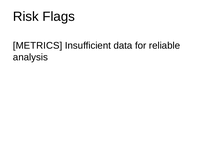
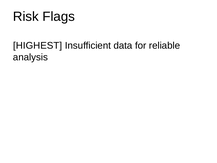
METRICS: METRICS -> HIGHEST
